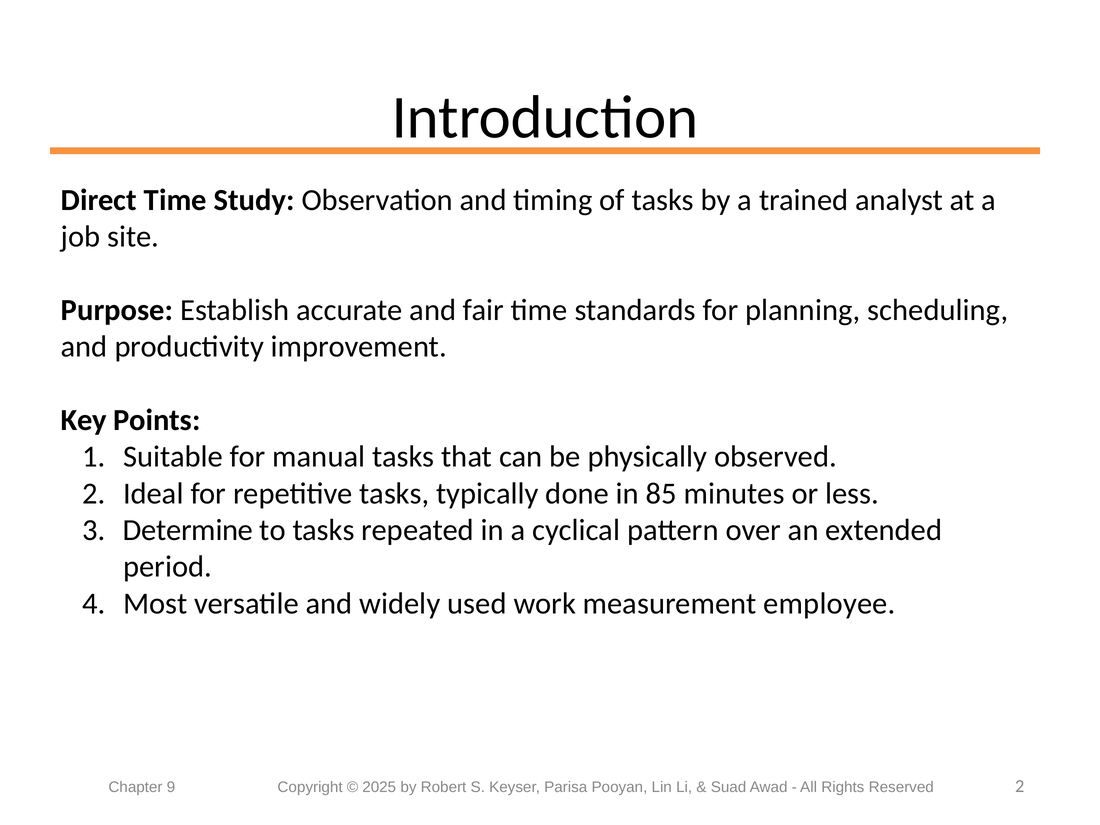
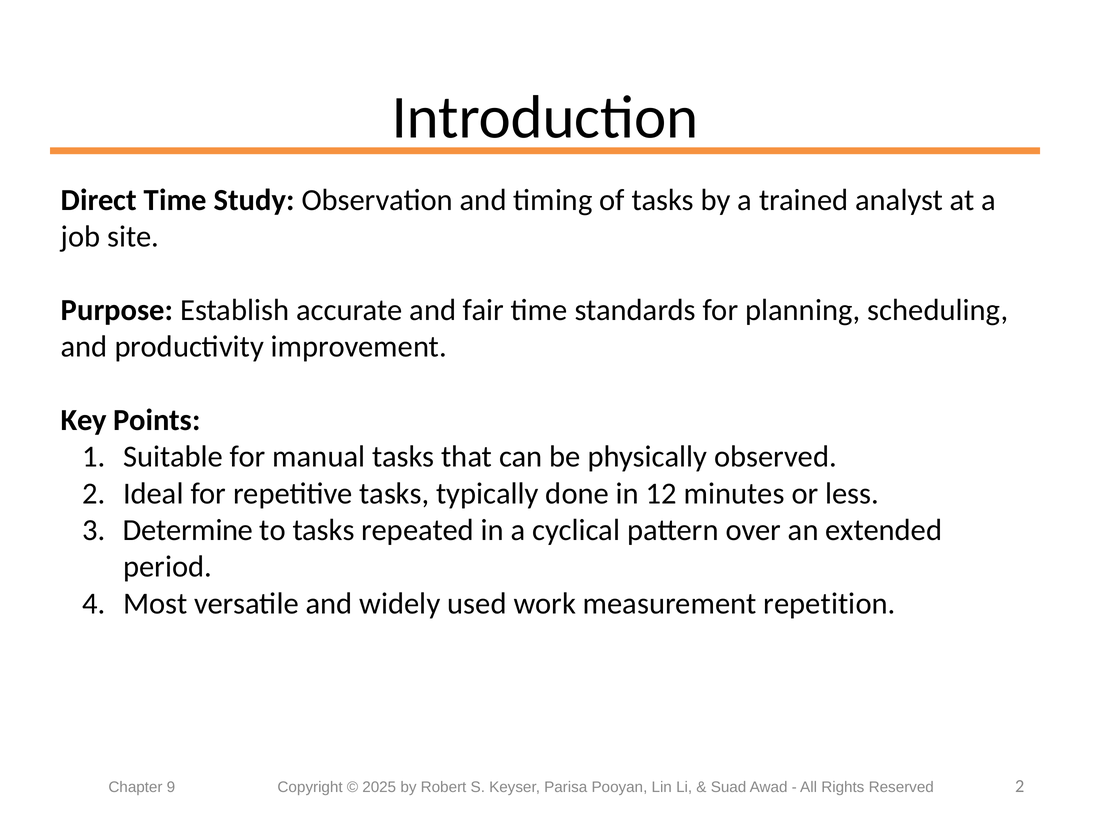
85: 85 -> 12
employee: employee -> repetition
